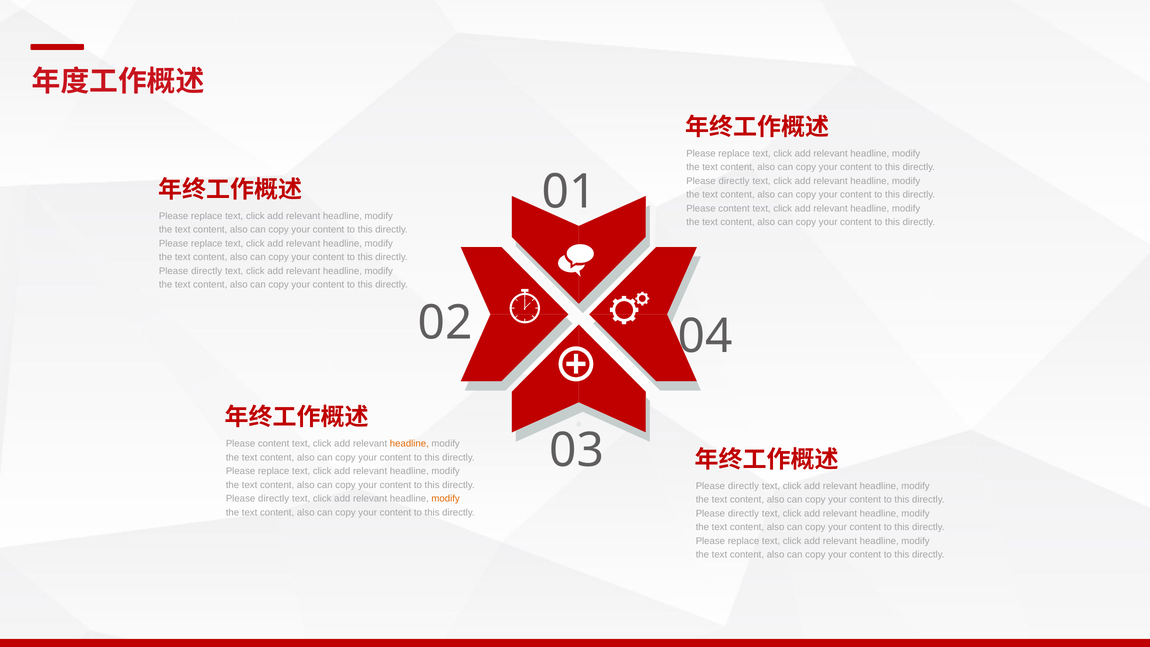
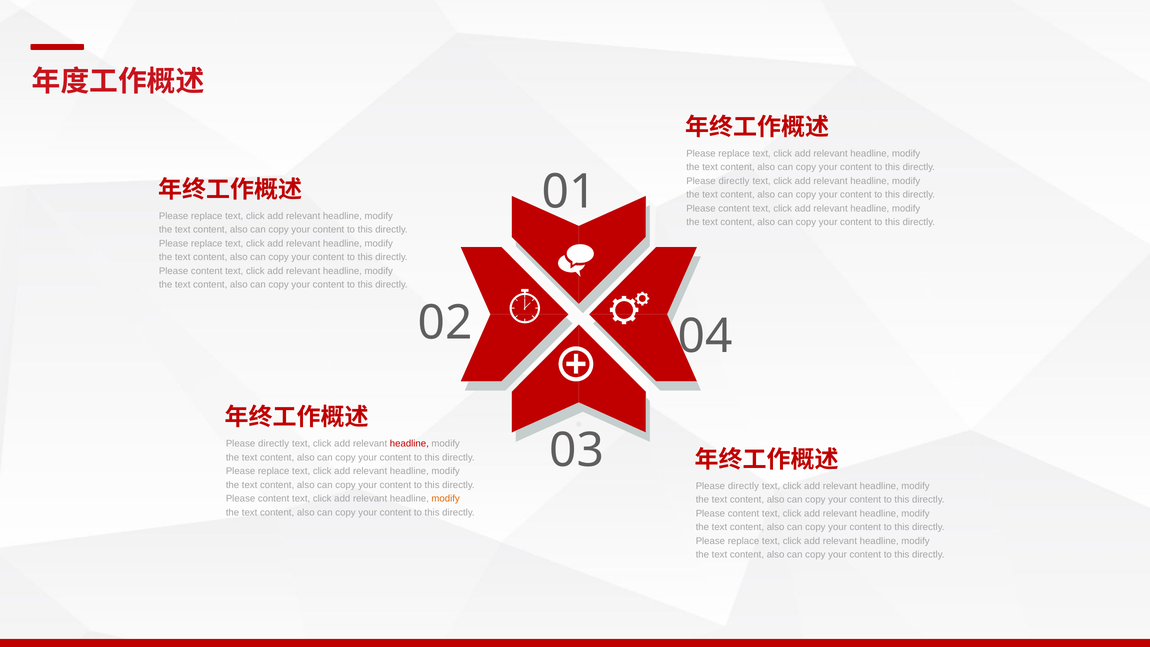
directly at (207, 271): directly -> content
content at (274, 444): content -> directly
headline at (409, 444) colour: orange -> red
directly at (274, 499): directly -> content
directly at (743, 513): directly -> content
